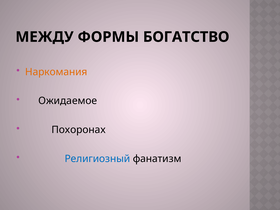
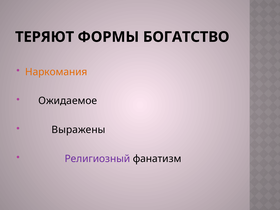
МЕЖДУ: МЕЖДУ -> ТЕРЯЮТ
Похоронах: Похоронах -> Выражены
Религиозный colour: blue -> purple
